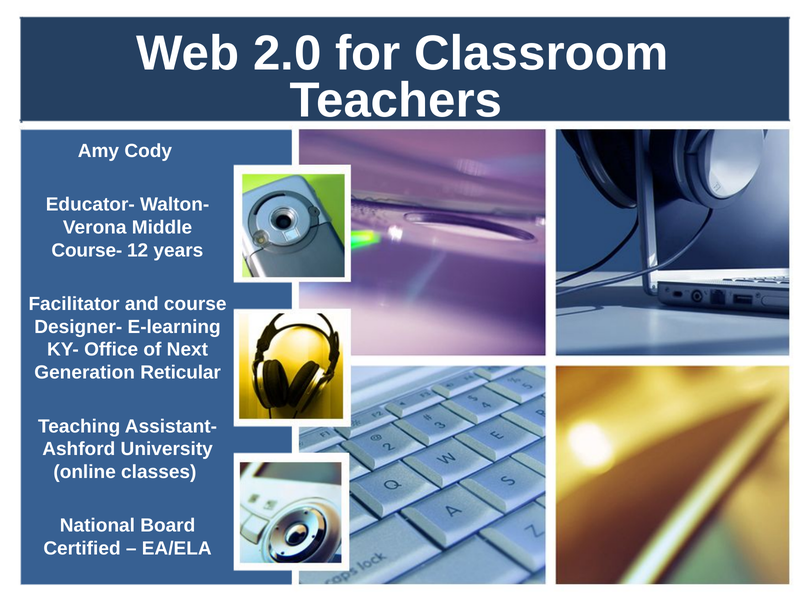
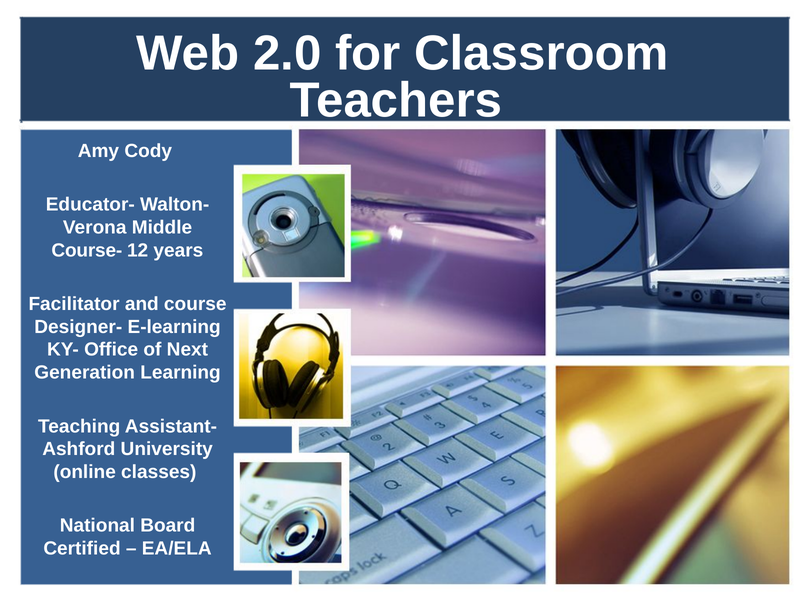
Reticular: Reticular -> Learning
